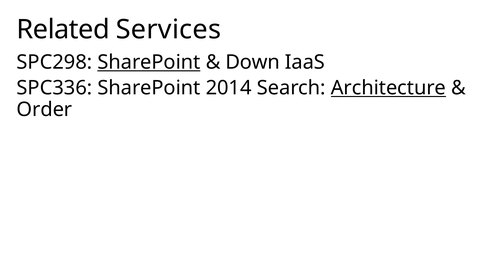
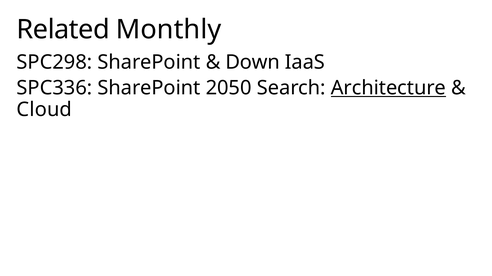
Services: Services -> Monthly
SharePoint at (149, 62) underline: present -> none
2014: 2014 -> 2050
Order: Order -> Cloud
